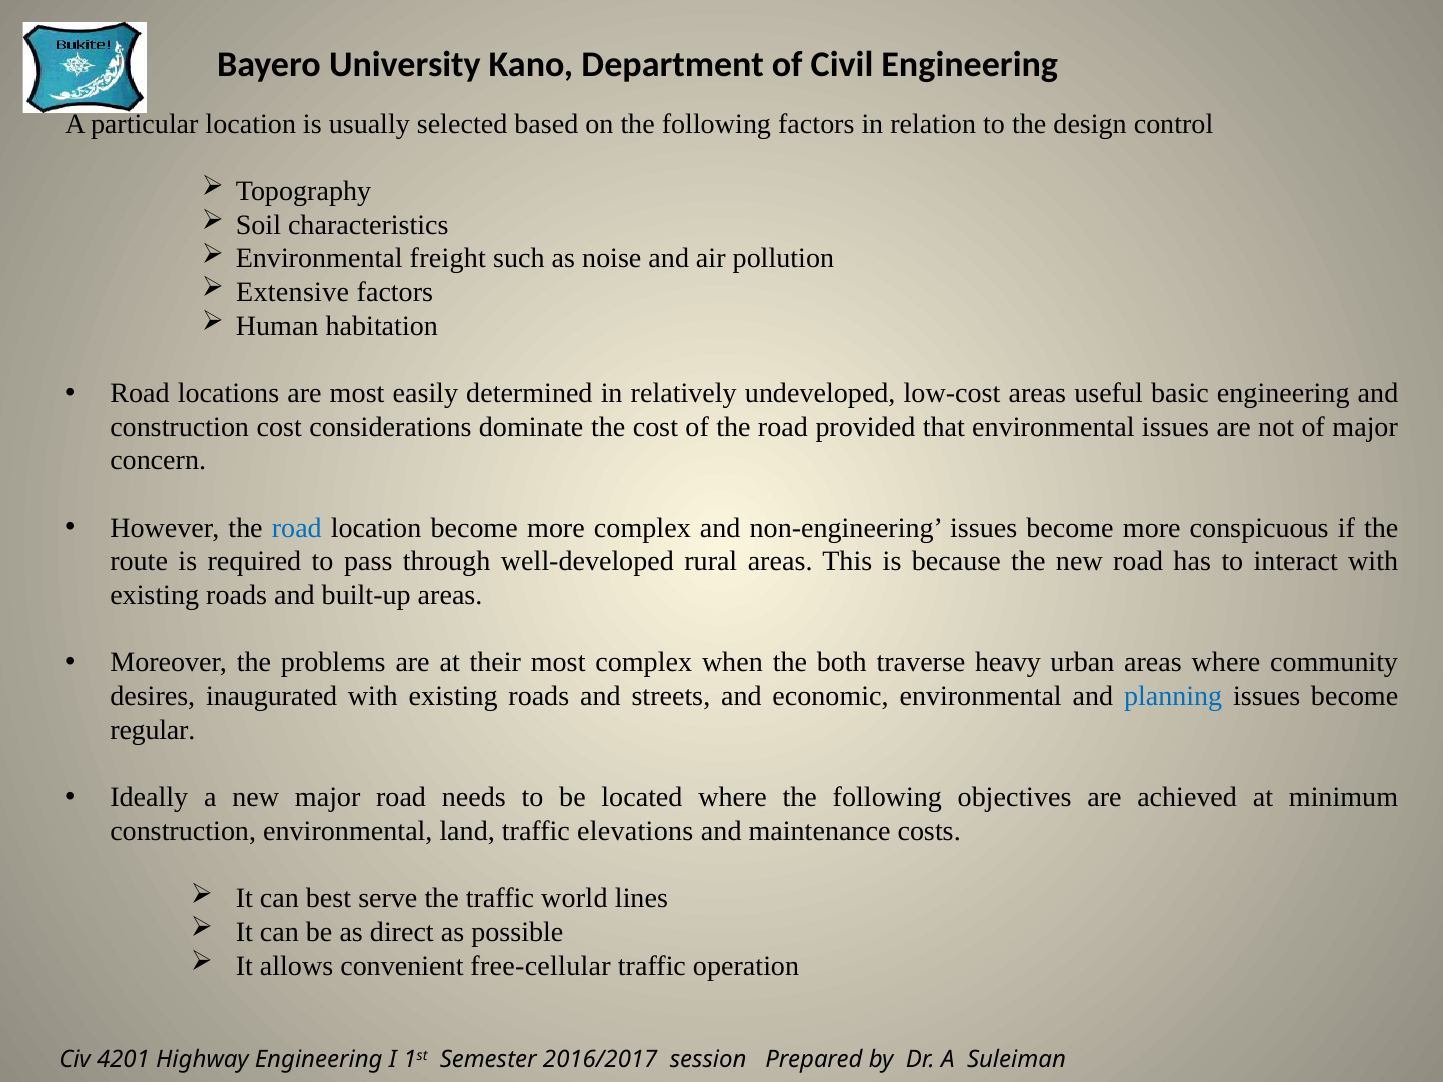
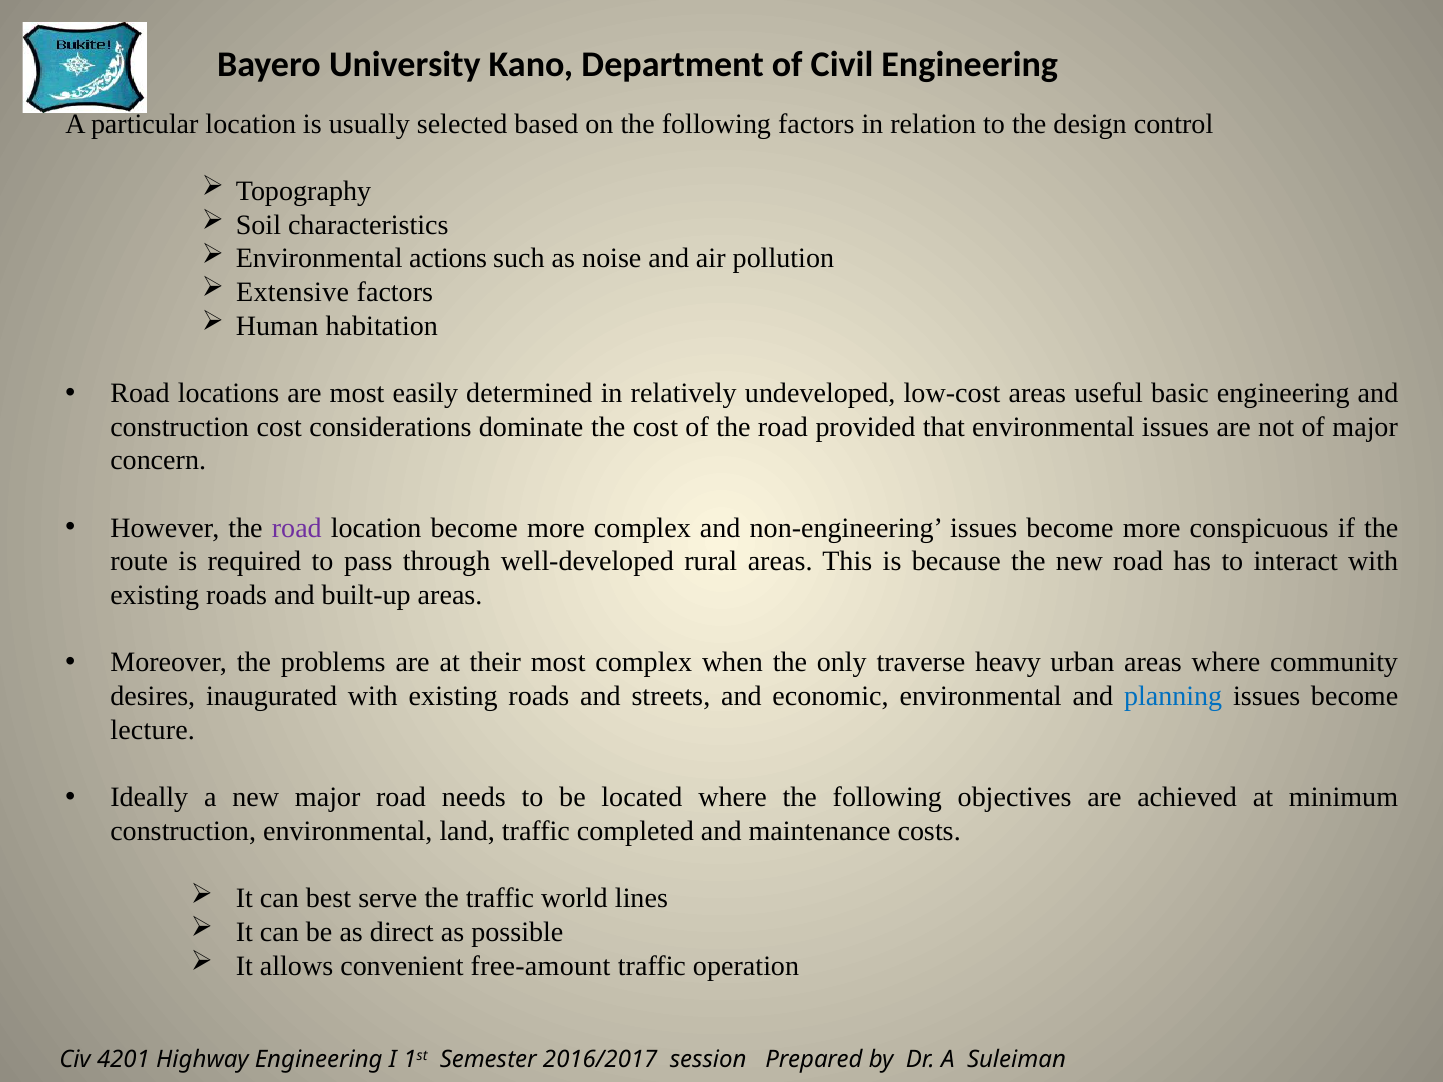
freight: freight -> actions
road at (297, 528) colour: blue -> purple
both: both -> only
regular: regular -> lecture
elevations: elevations -> completed
free-cellular: free-cellular -> free-amount
